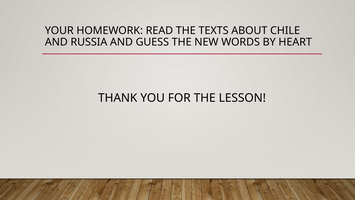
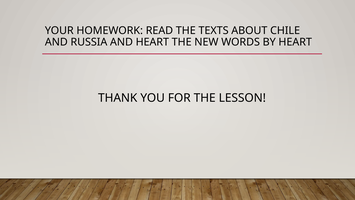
AND GUESS: GUESS -> HEART
